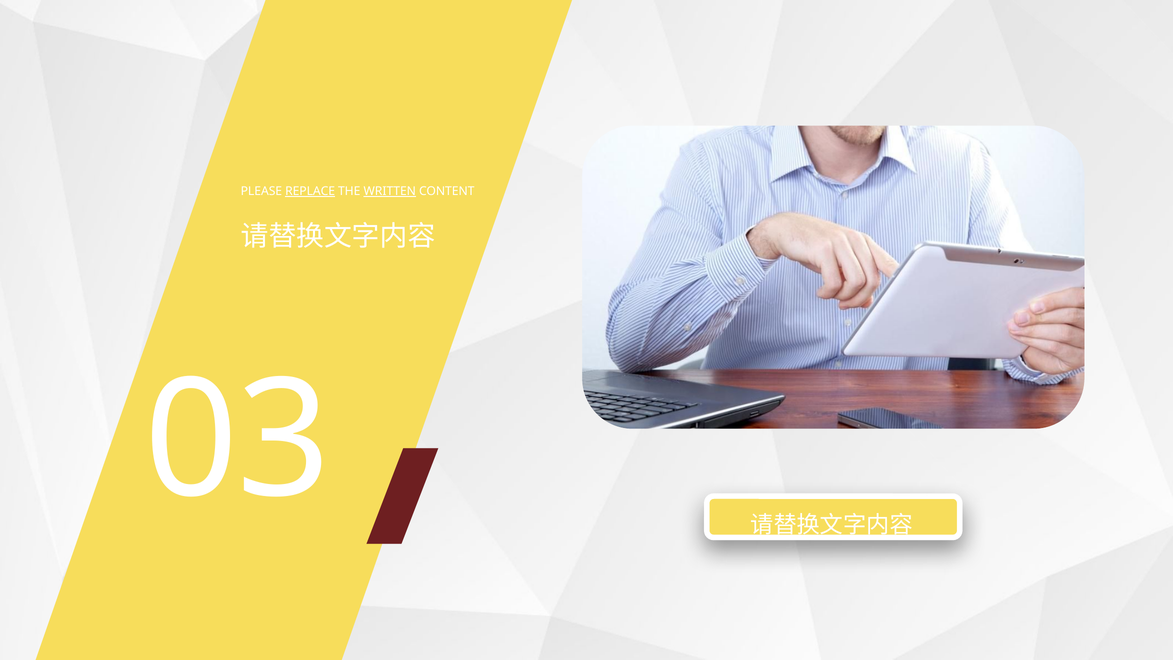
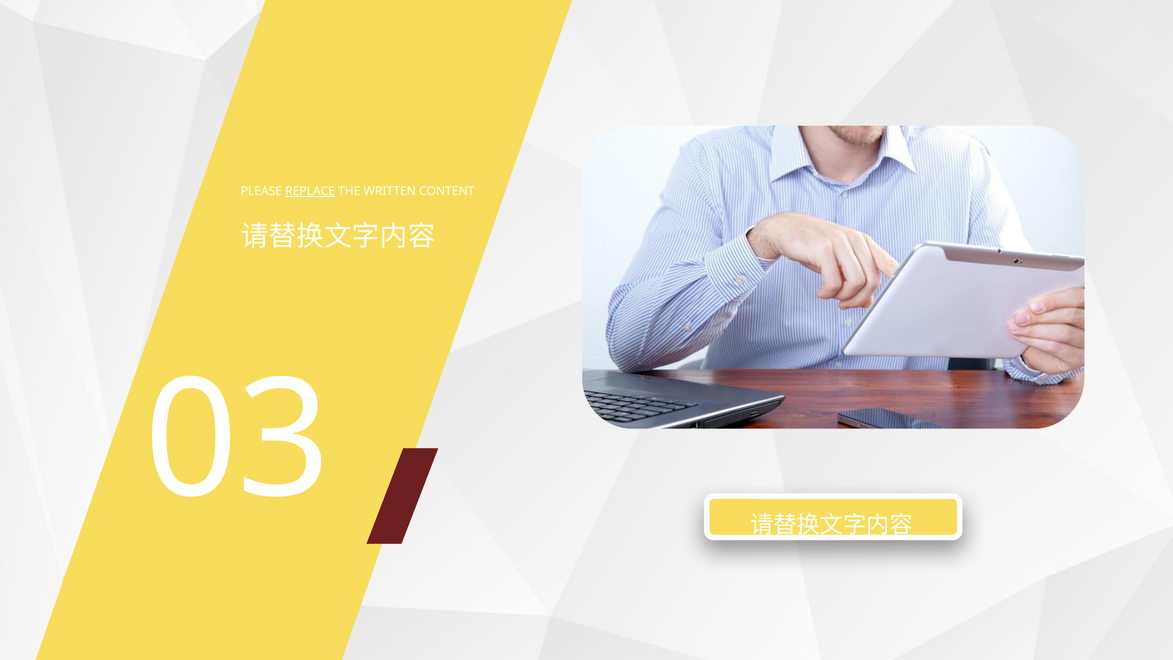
WRITTEN underline: present -> none
